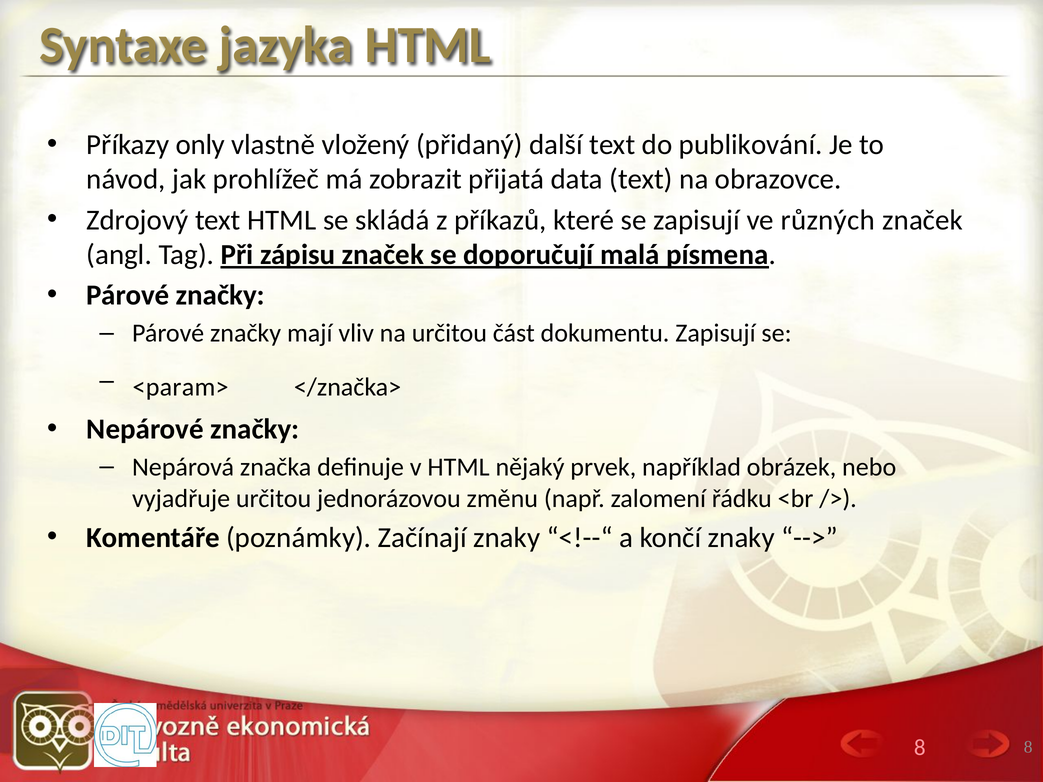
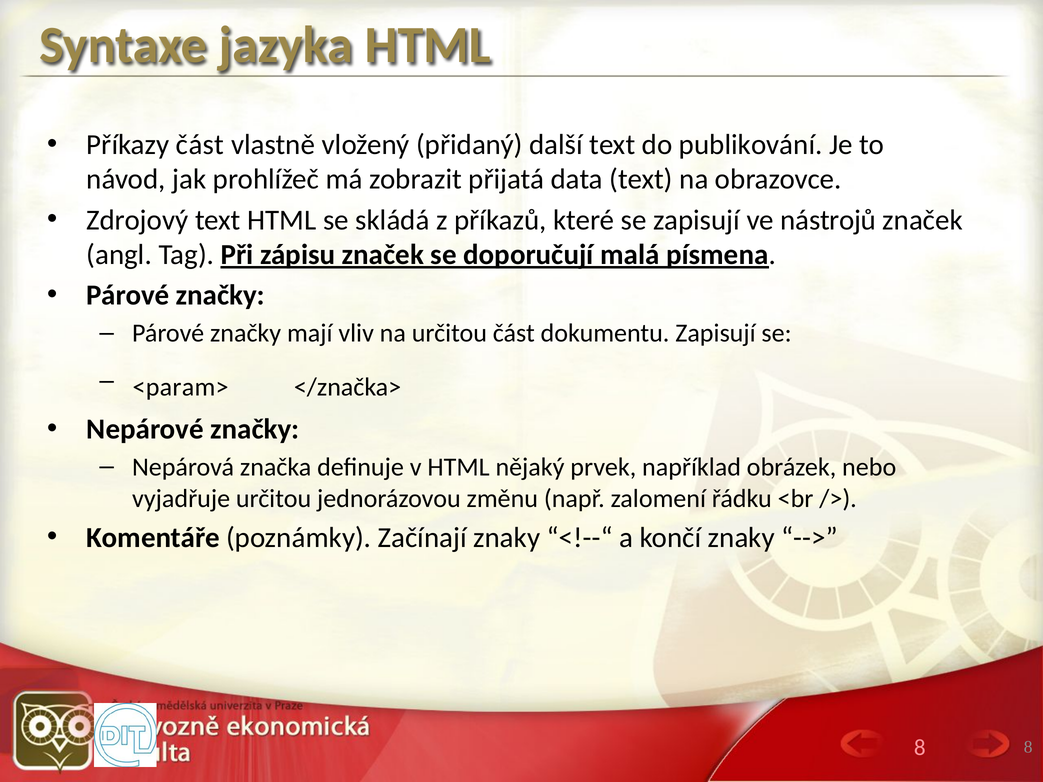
Příkazy only: only -> část
různých: různých -> nástrojů
